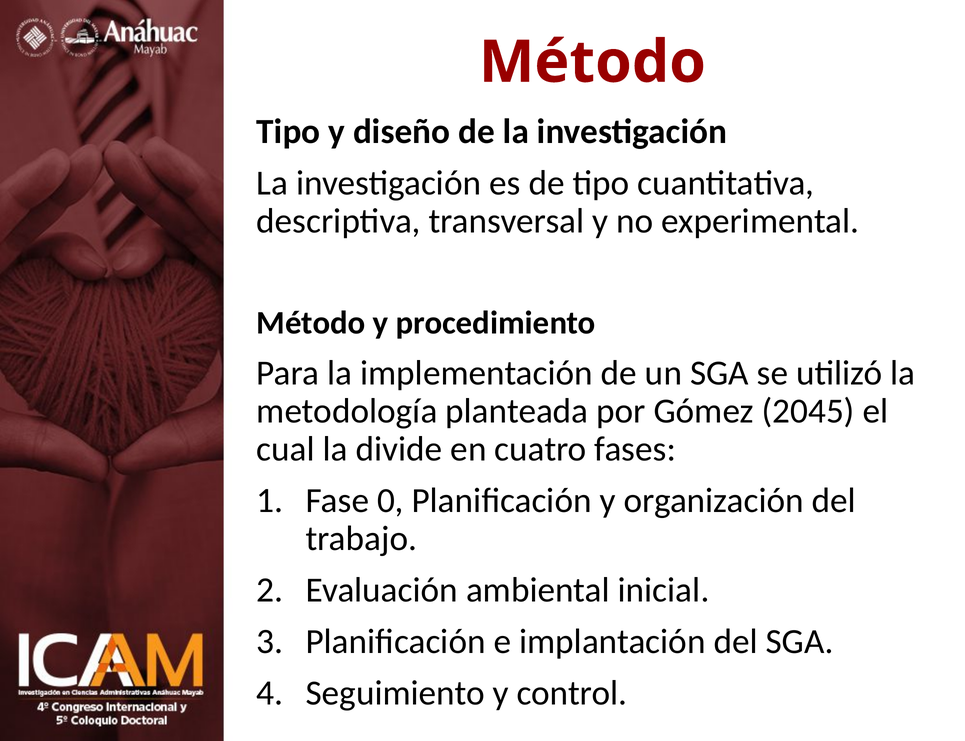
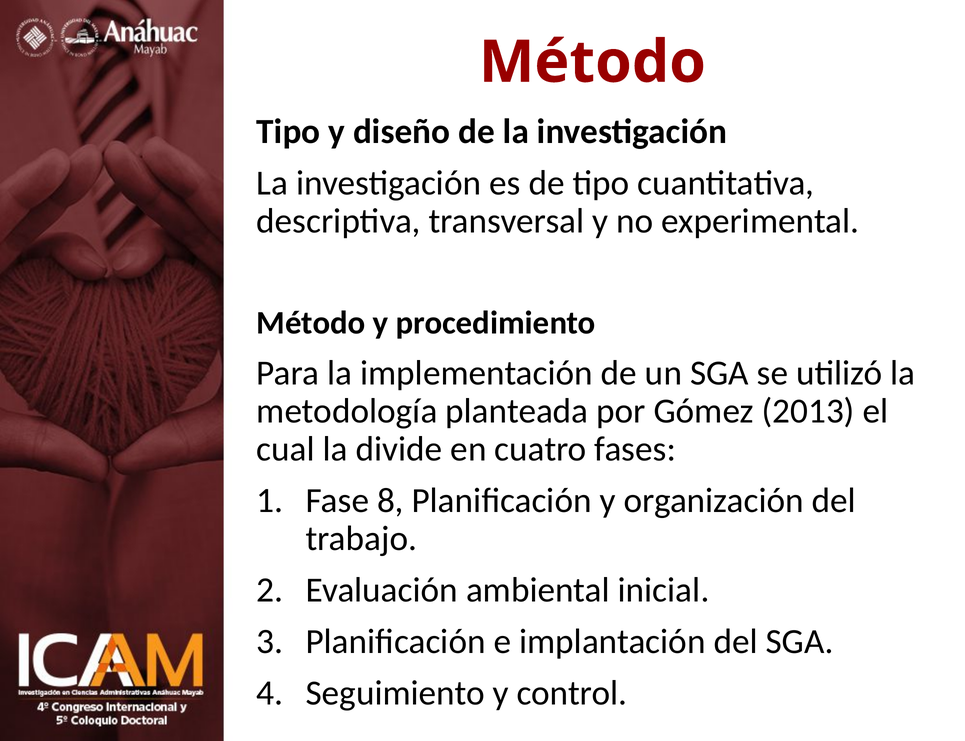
2045: 2045 -> 2013
0: 0 -> 8
